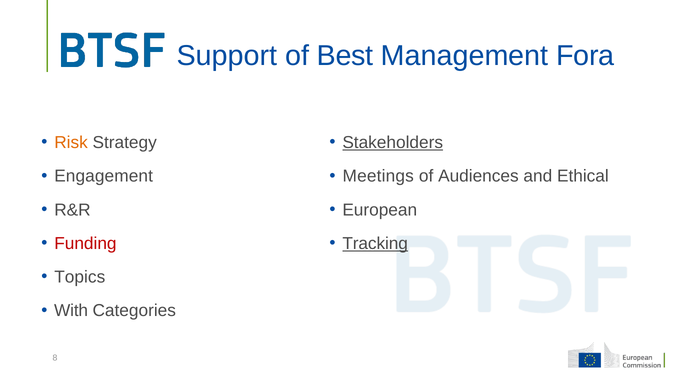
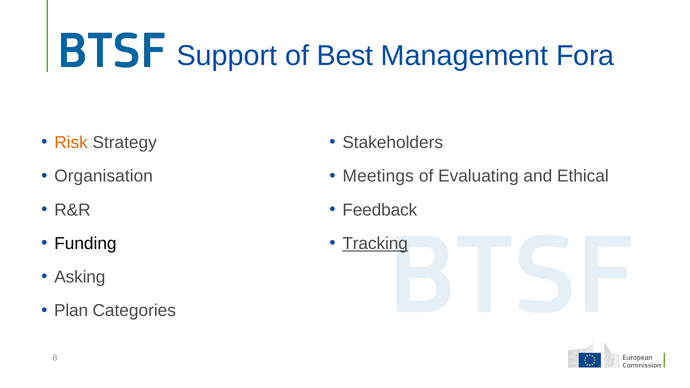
Stakeholders underline: present -> none
Engagement: Engagement -> Organisation
Audiences: Audiences -> Evaluating
European: European -> Feedback
Funding colour: red -> black
Topics: Topics -> Asking
With: With -> Plan
